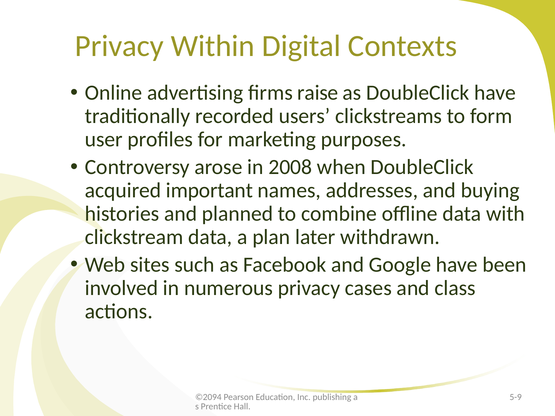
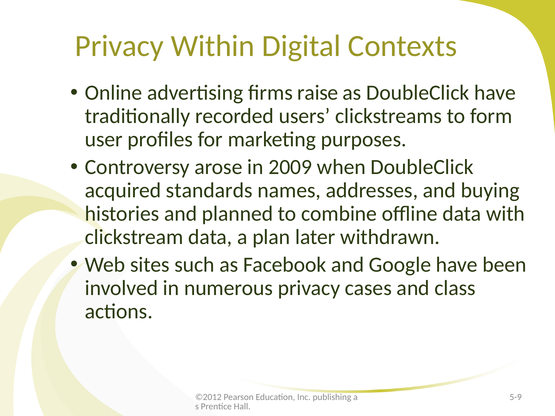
2008: 2008 -> 2009
important: important -> standards
©2094: ©2094 -> ©2012
